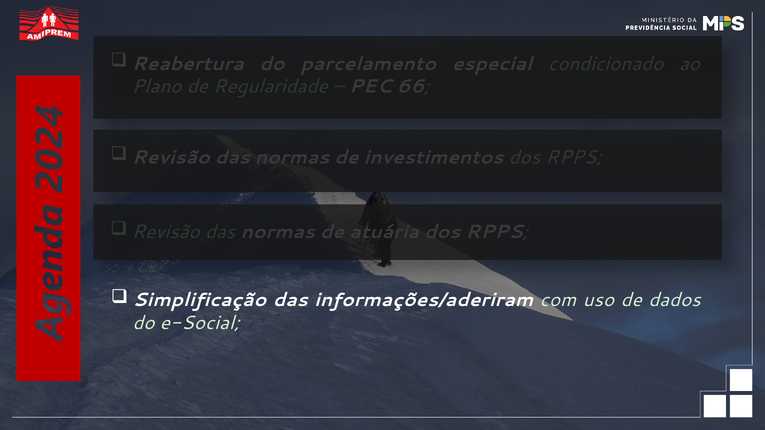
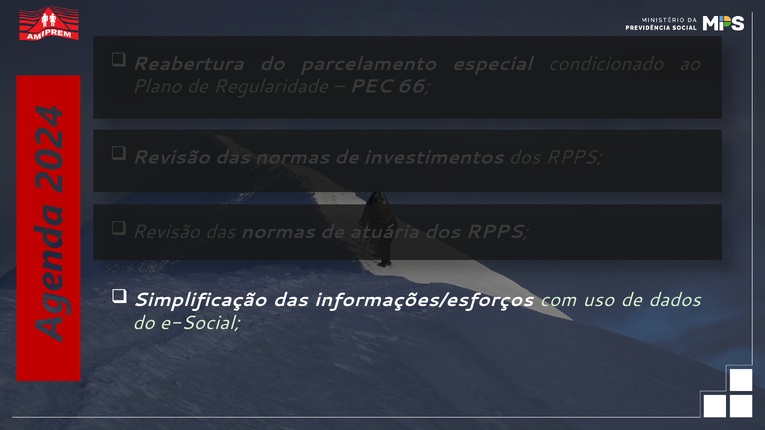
informações/aderiram: informações/aderiram -> informações/esforços
